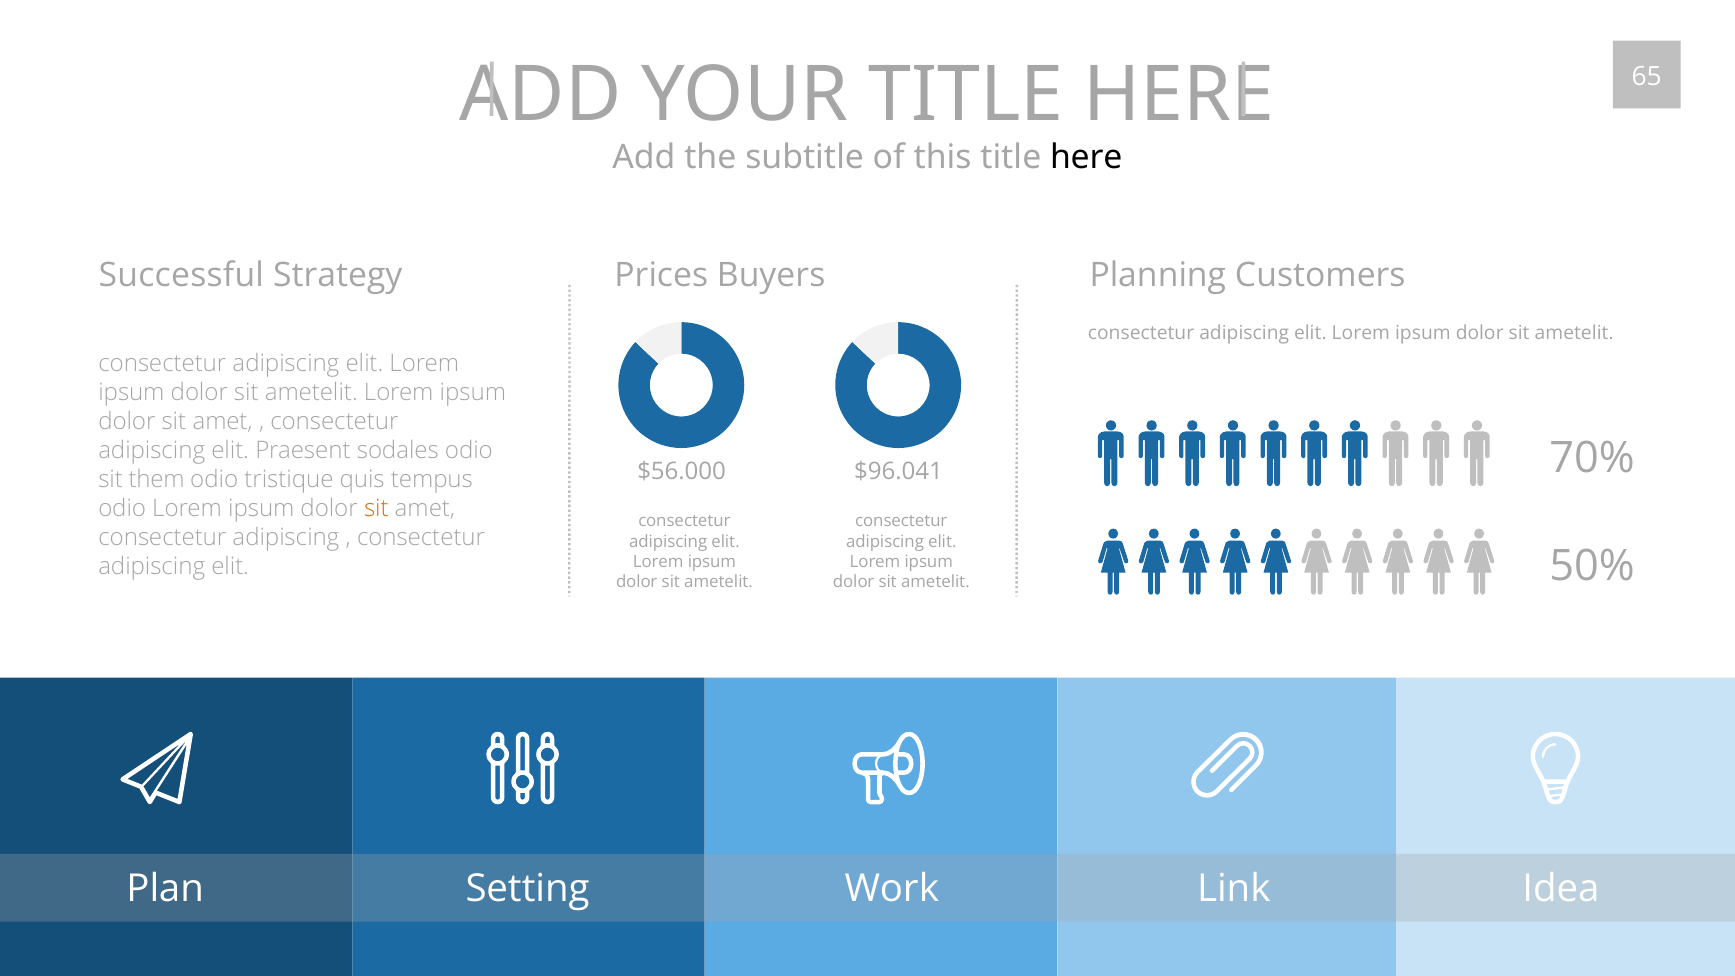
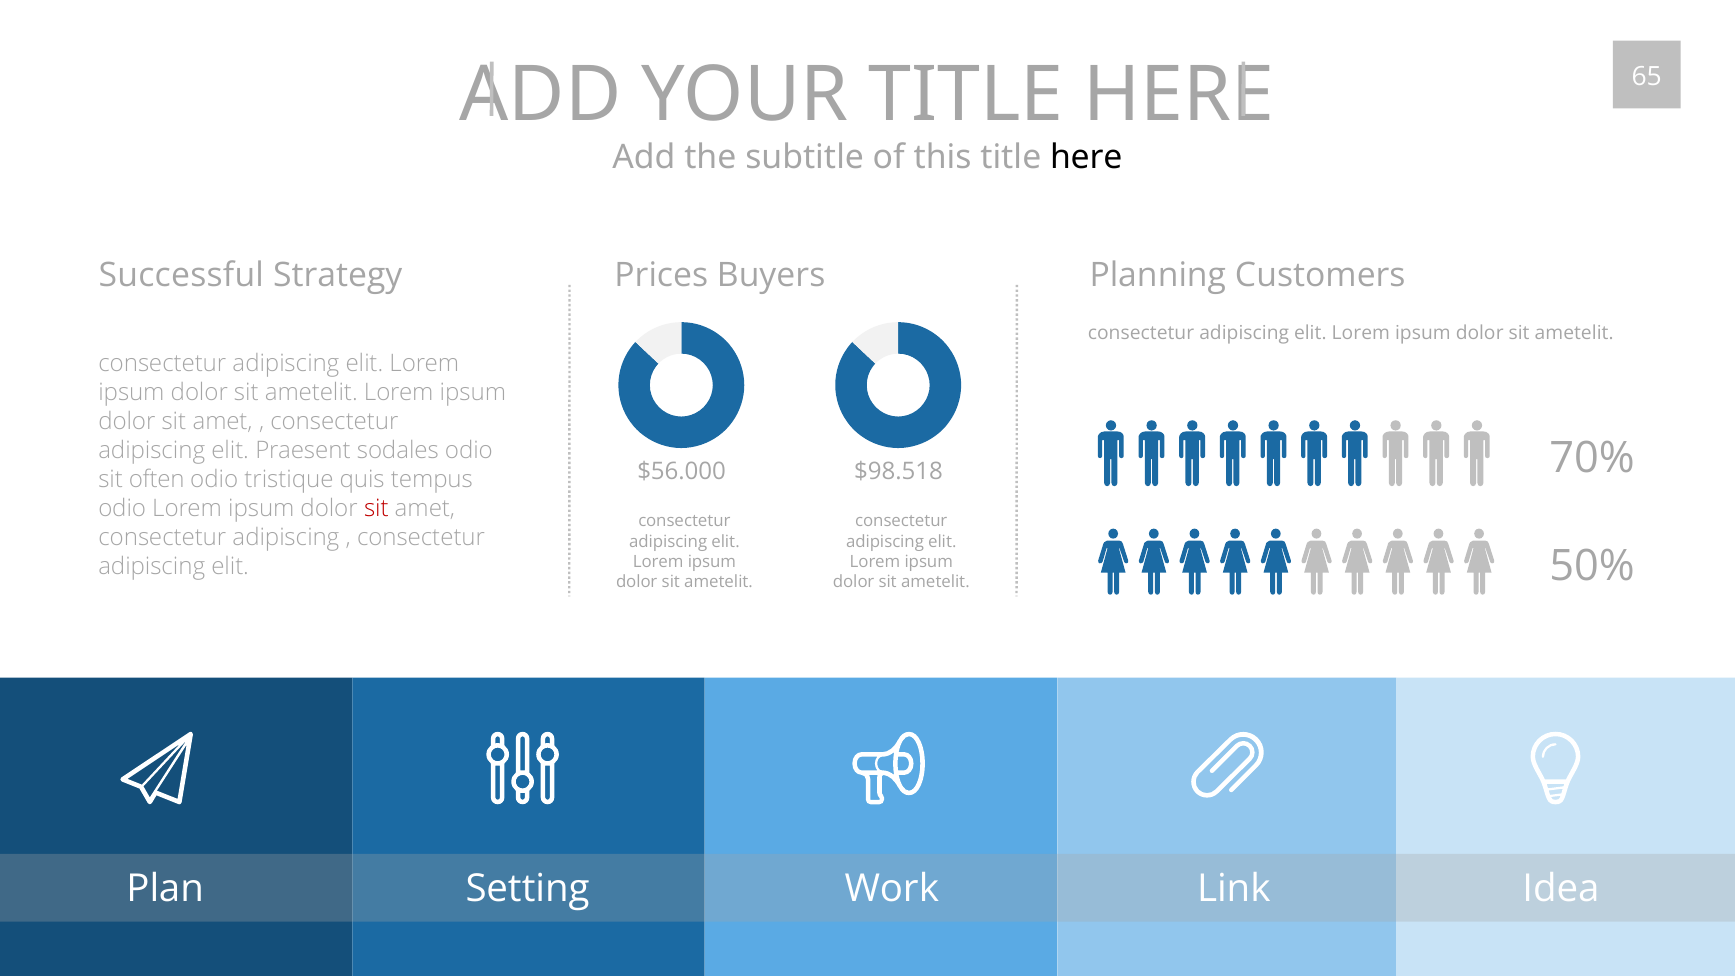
$96.041: $96.041 -> $98.518
them: them -> often
sit at (376, 508) colour: orange -> red
